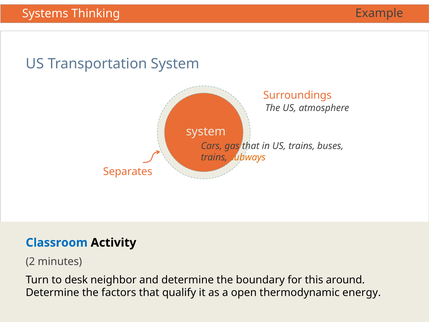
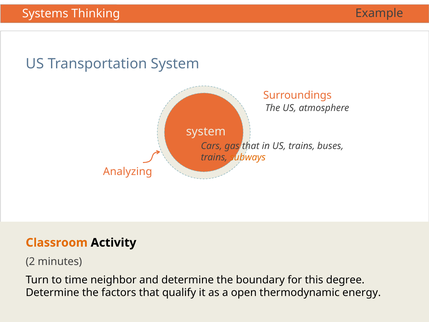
Separates: Separates -> Analyzing
Classroom colour: blue -> orange
desk: desk -> time
around: around -> degree
